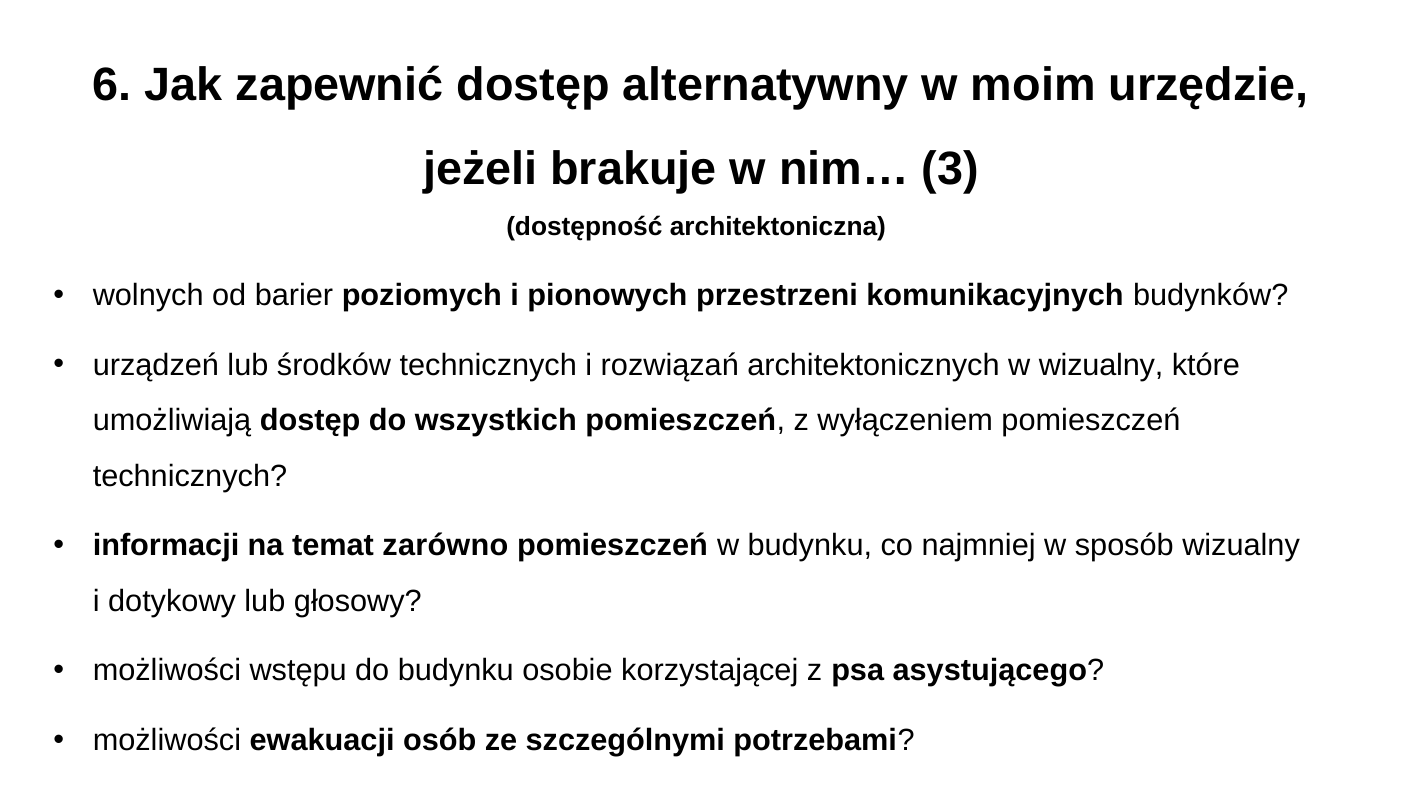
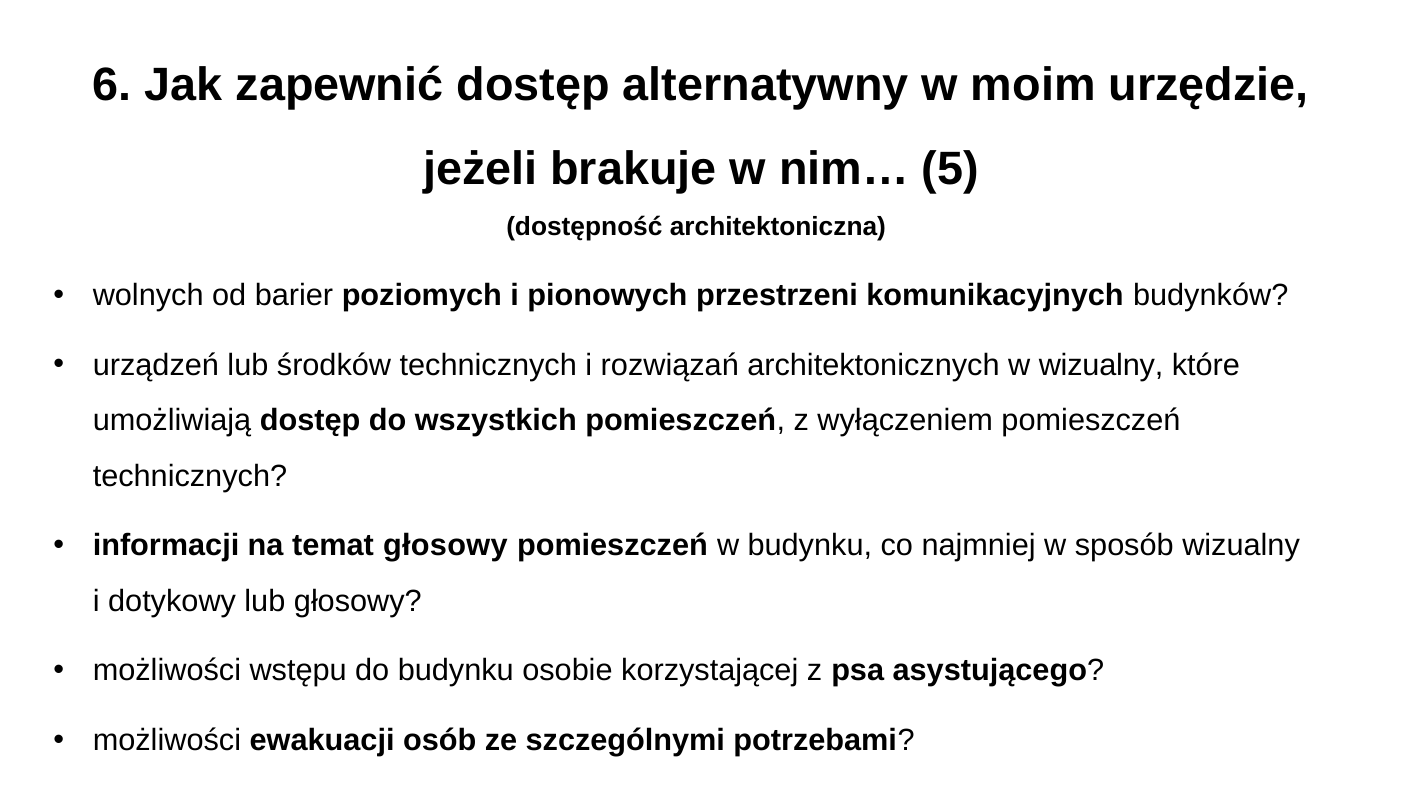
3: 3 -> 5
temat zarówno: zarówno -> głosowy
